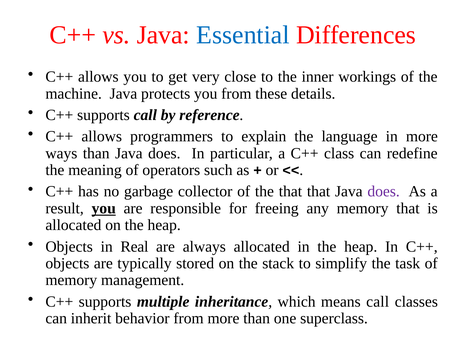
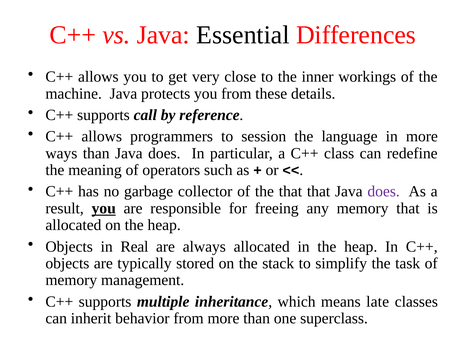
Essential colour: blue -> black
explain: explain -> session
means call: call -> late
